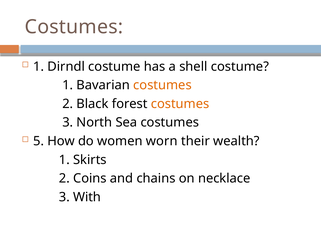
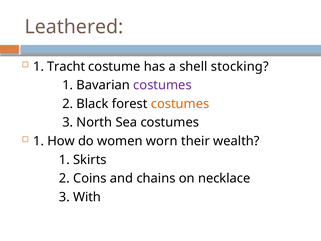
Costumes at (74, 27): Costumes -> Leathered
Dirndl: Dirndl -> Tracht
shell costume: costume -> stocking
costumes at (162, 85) colour: orange -> purple
5 at (39, 141): 5 -> 1
